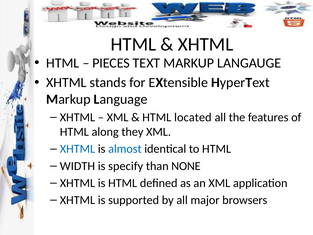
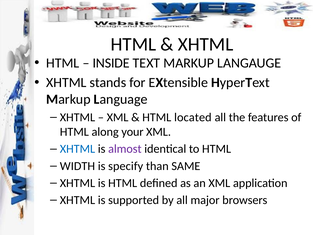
PIECES: PIECES -> INSIDE
they: they -> your
almost colour: blue -> purple
NONE: NONE -> SAME
